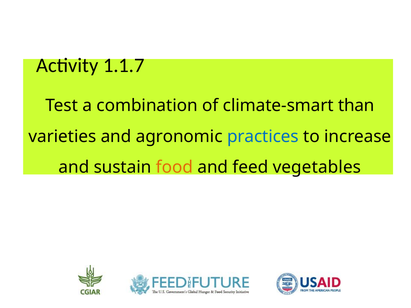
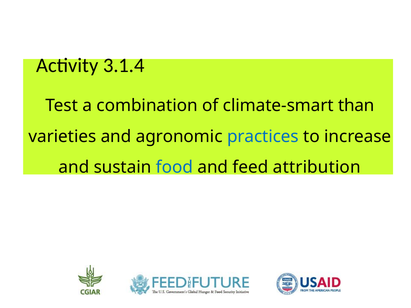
1.1.7: 1.1.7 -> 3.1.4
food colour: orange -> blue
vegetables: vegetables -> attribution
